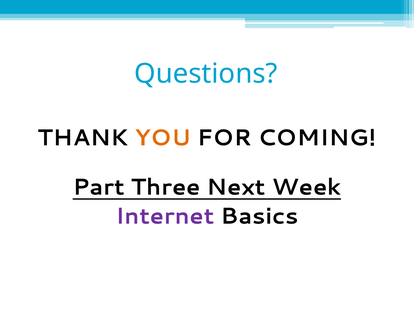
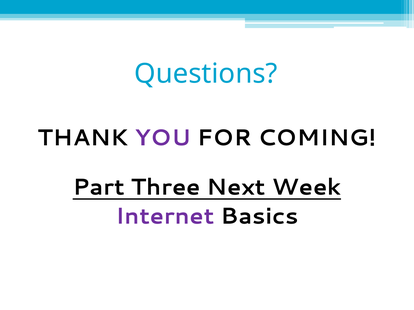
YOU colour: orange -> purple
